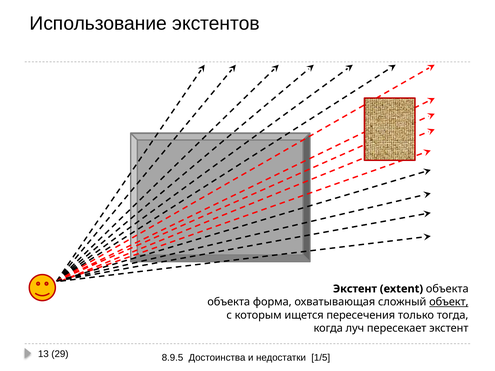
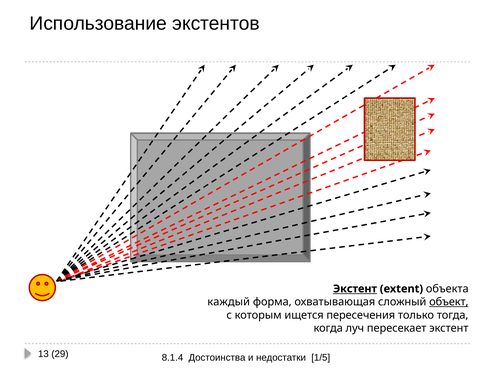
Экстент at (355, 289) underline: none -> present
объекта at (229, 302): объекта -> каждый
8.9.5: 8.9.5 -> 8.1.4
